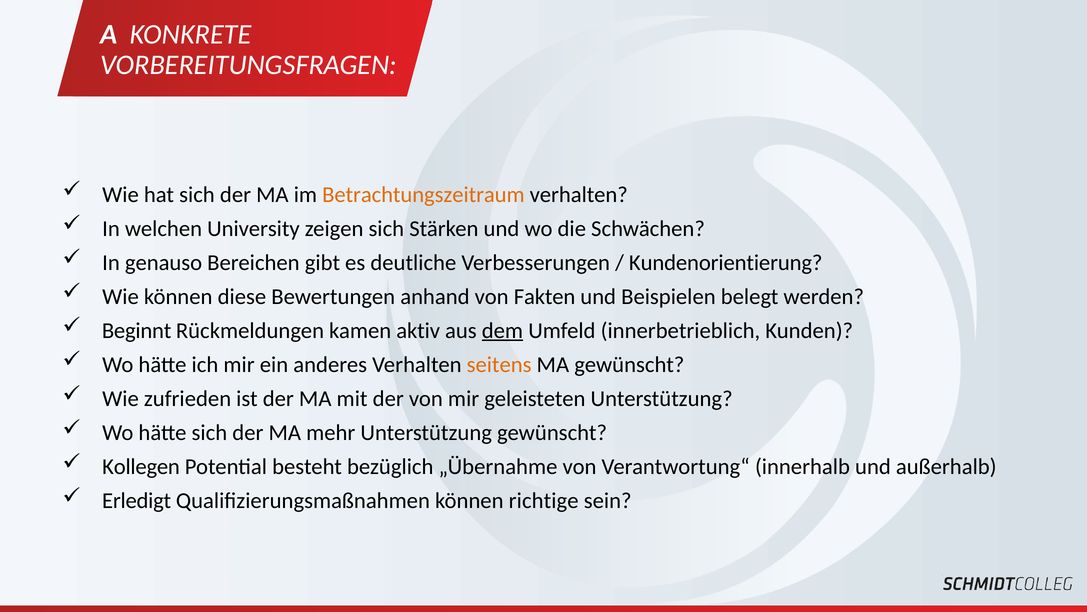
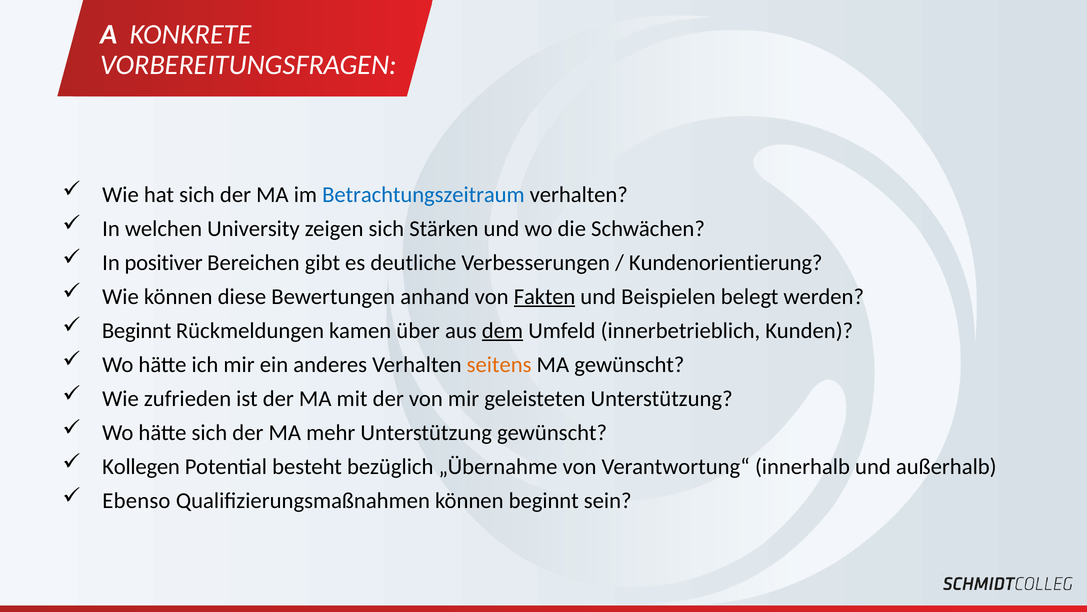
Betrachtungszeitraum colour: orange -> blue
genauso: genauso -> positiver
Fakten underline: none -> present
aktiv: aktiv -> über
Erledigt: Erledigt -> Ebenso
können richtige: richtige -> beginnt
